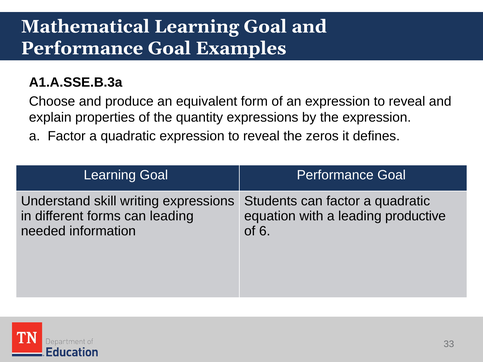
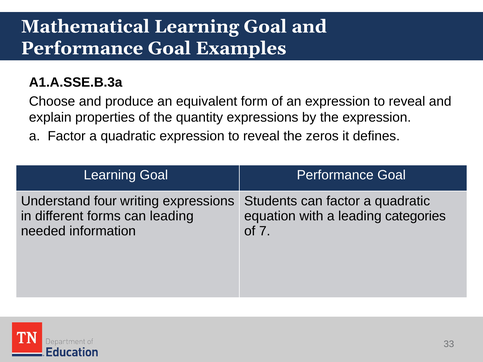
skill: skill -> four
productive: productive -> categories
6: 6 -> 7
